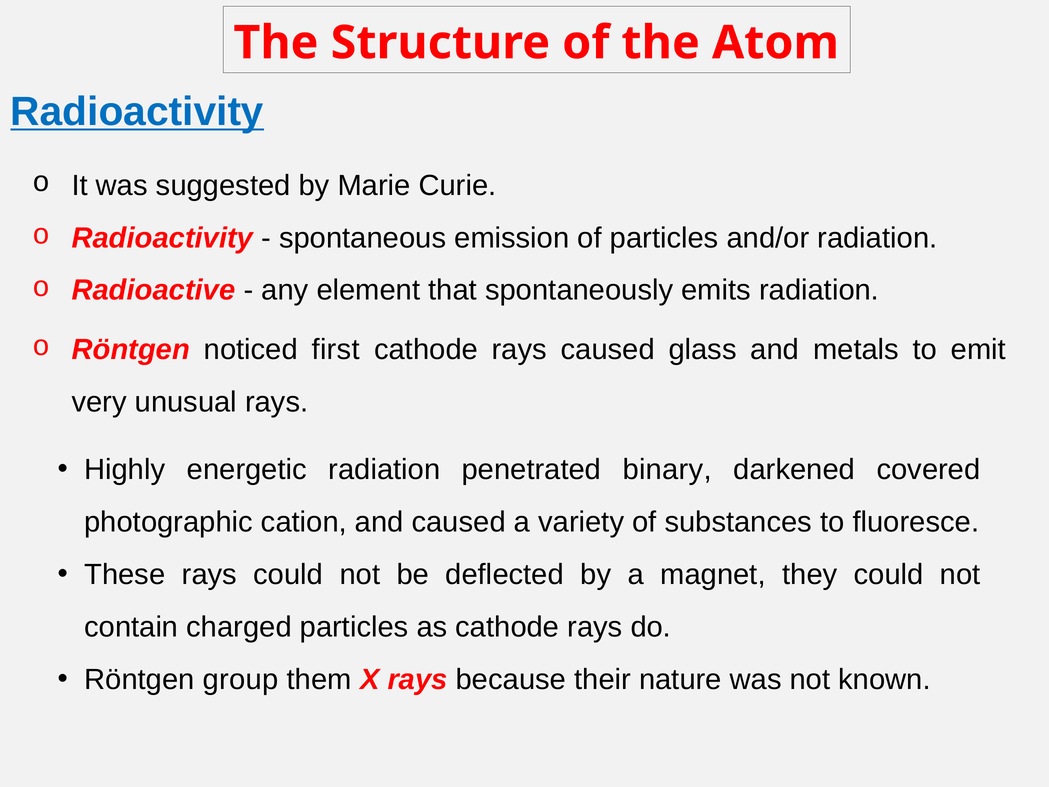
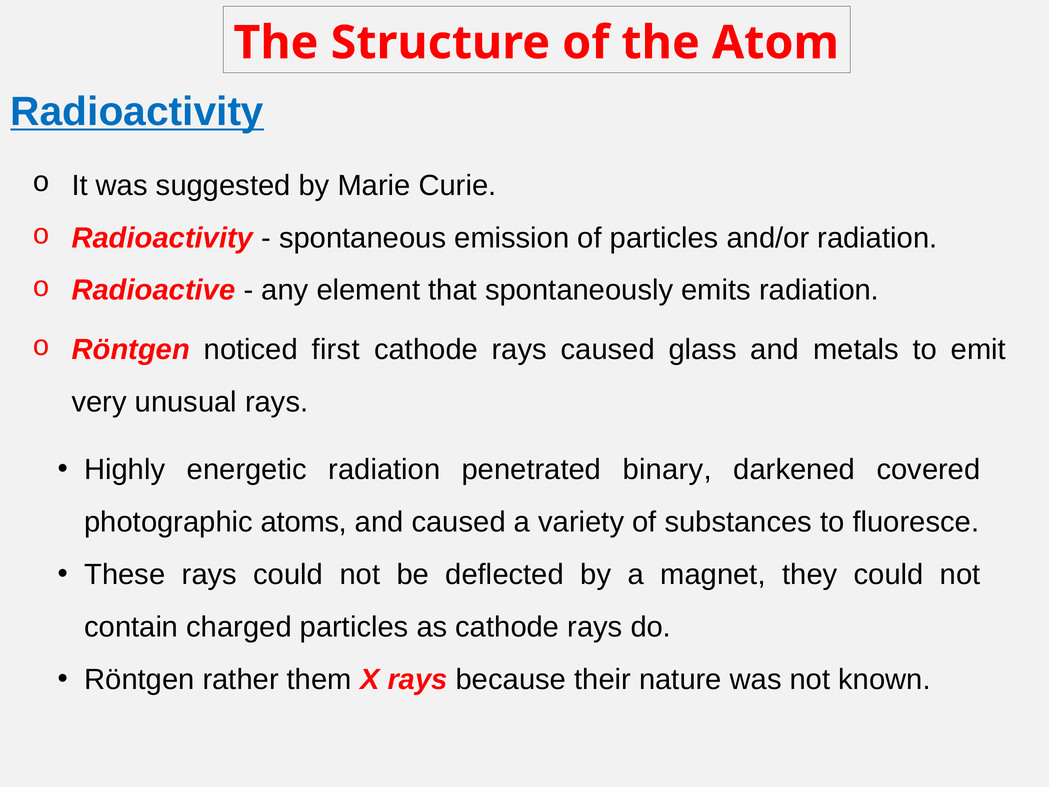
cation: cation -> atoms
group: group -> rather
